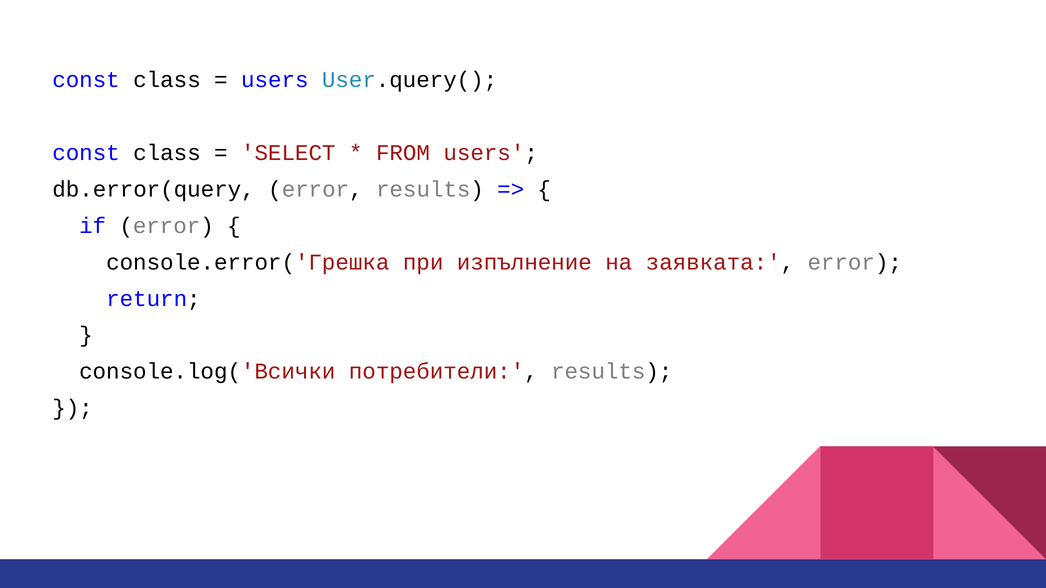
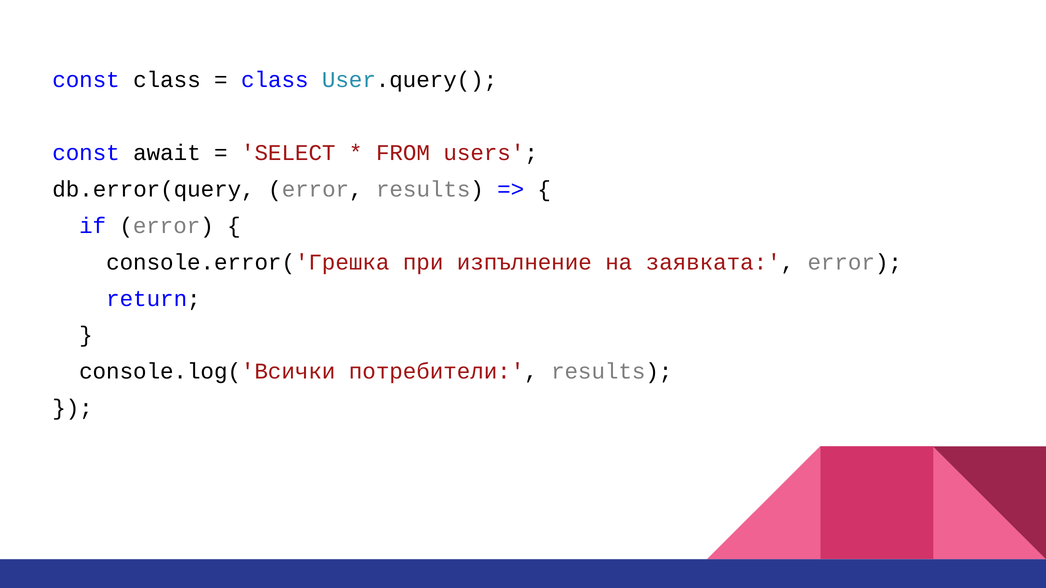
users at (275, 80): users -> class
class at (167, 153): class -> await
